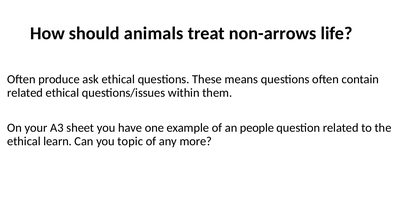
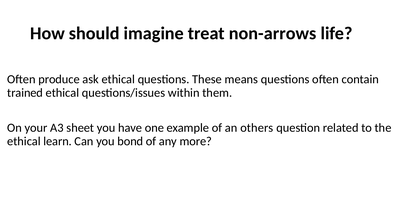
animals: animals -> imagine
related at (25, 93): related -> trained
people: people -> others
topic: topic -> bond
